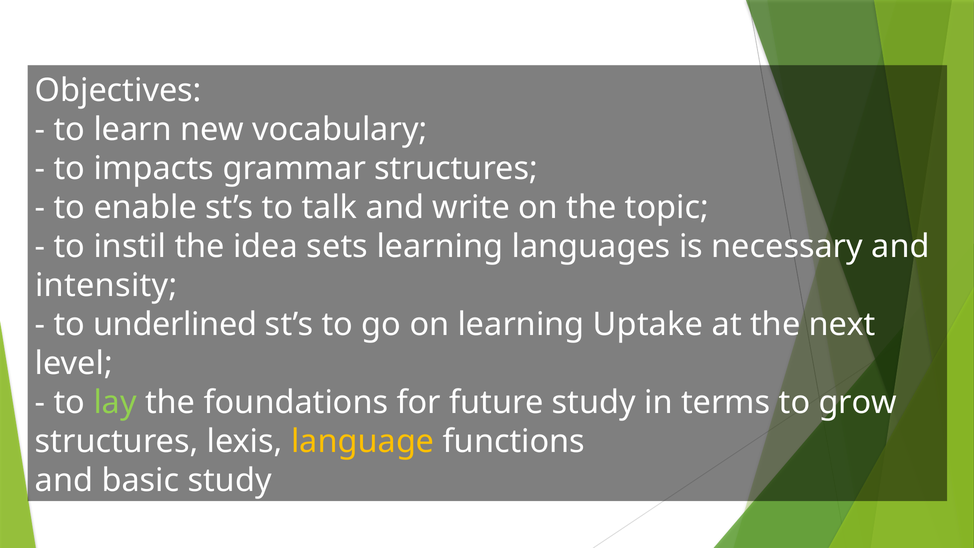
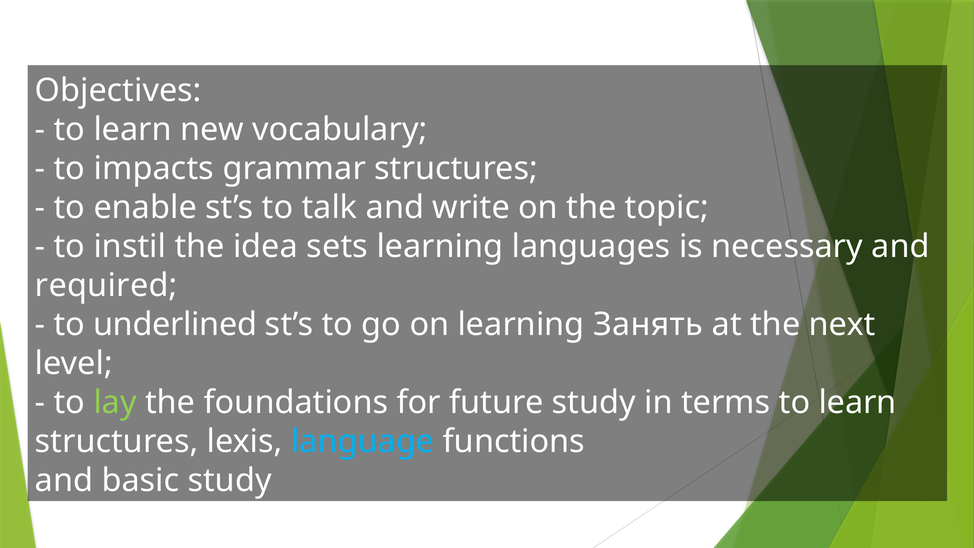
intensity: intensity -> required
Uptake: Uptake -> Занять
terms to grow: grow -> learn
language colour: yellow -> light blue
